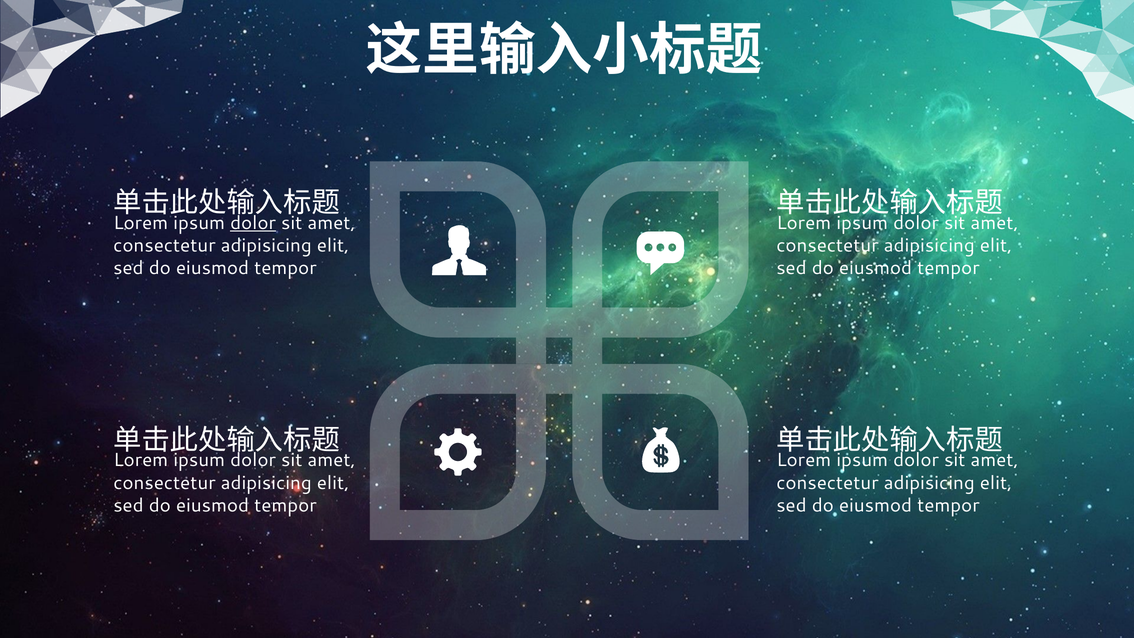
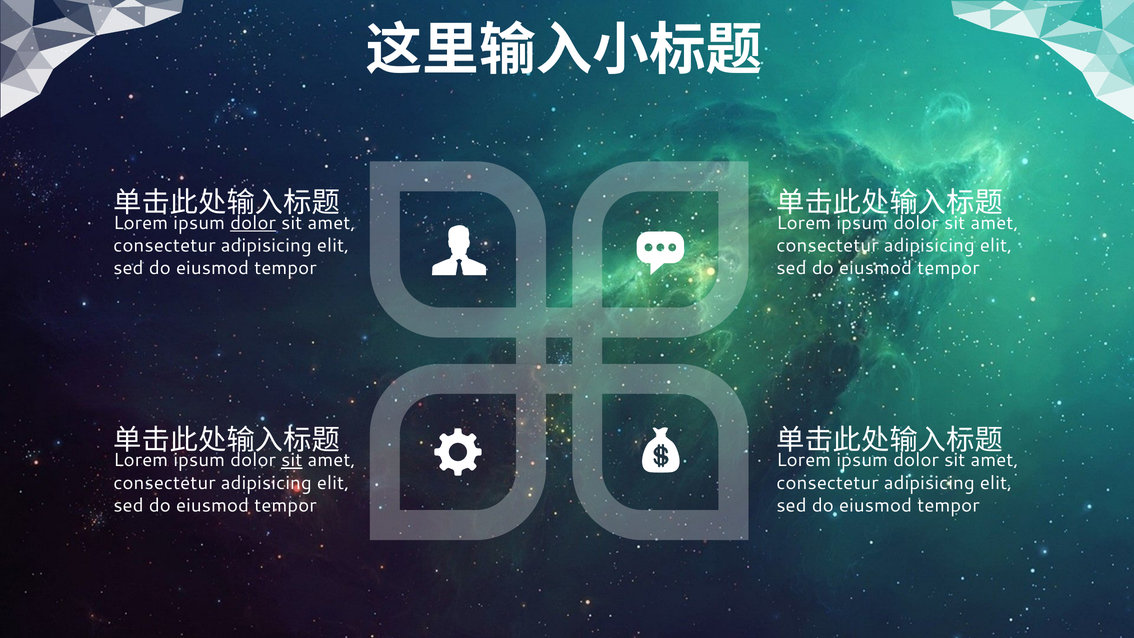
sit at (292, 460) underline: none -> present
